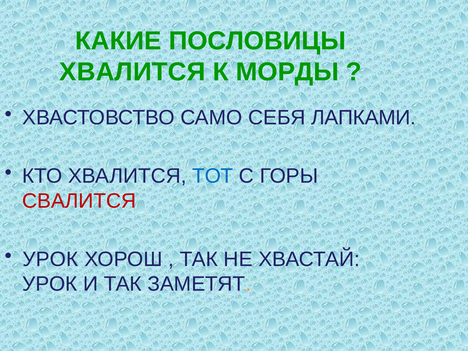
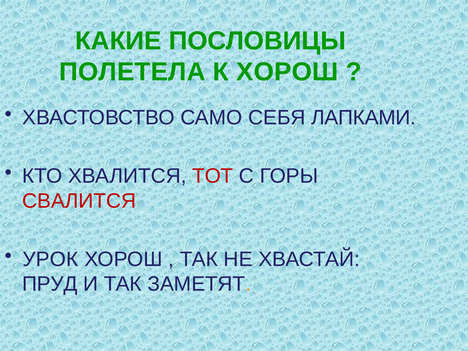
ХВАЛИТСЯ at (132, 72): ХВАЛИТСЯ -> ПОЛЕТЕЛА
К МОРДЫ: МОРДЫ -> ХОРОШ
ТОТ colour: blue -> red
УРОК at (50, 284): УРОК -> ПРУД
